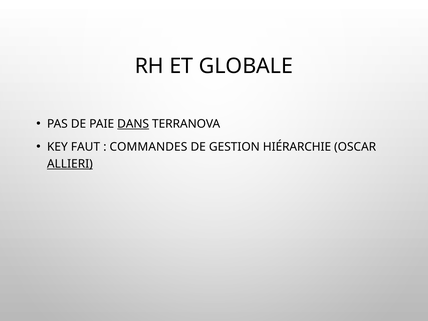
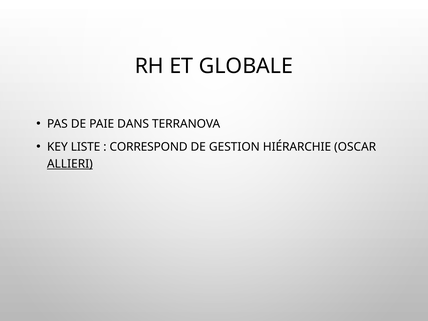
DANS underline: present -> none
FAUT: FAUT -> LISTE
COMMANDES: COMMANDES -> CORRESPOND
